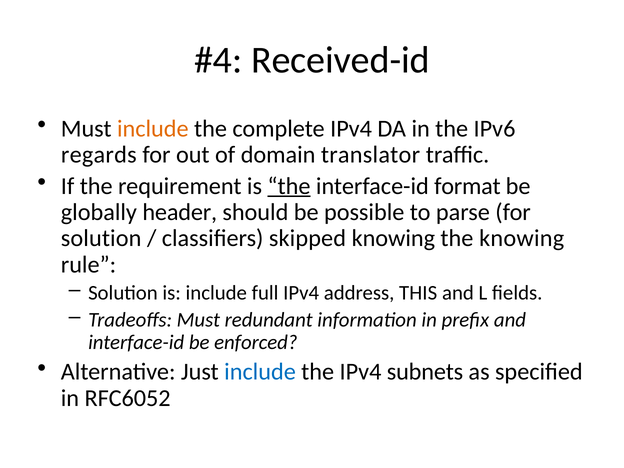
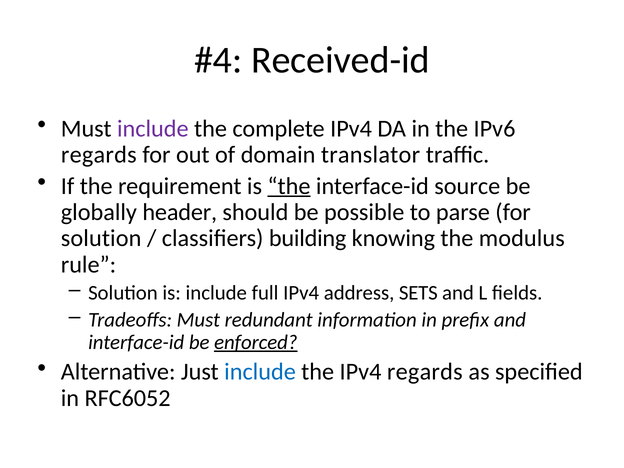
include at (153, 129) colour: orange -> purple
format: format -> source
skipped: skipped -> building
the knowing: knowing -> modulus
THIS: THIS -> SETS
enforced underline: none -> present
IPv4 subnets: subnets -> regards
